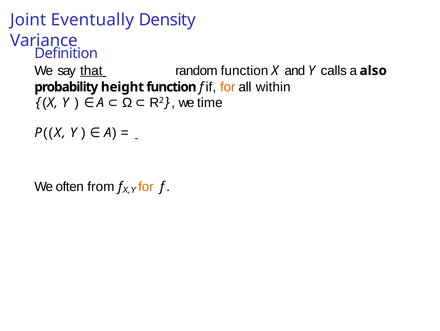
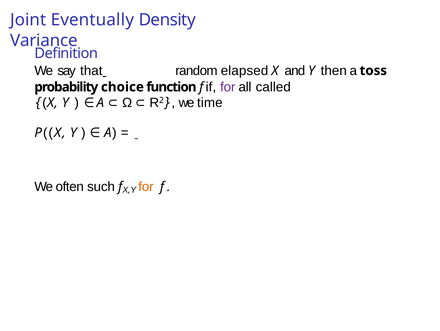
that underline: present -> none
random function: function -> elapsed
calls: calls -> then
also: also -> toss
height: height -> choice
for at (228, 87) colour: orange -> purple
within: within -> called
from: from -> such
